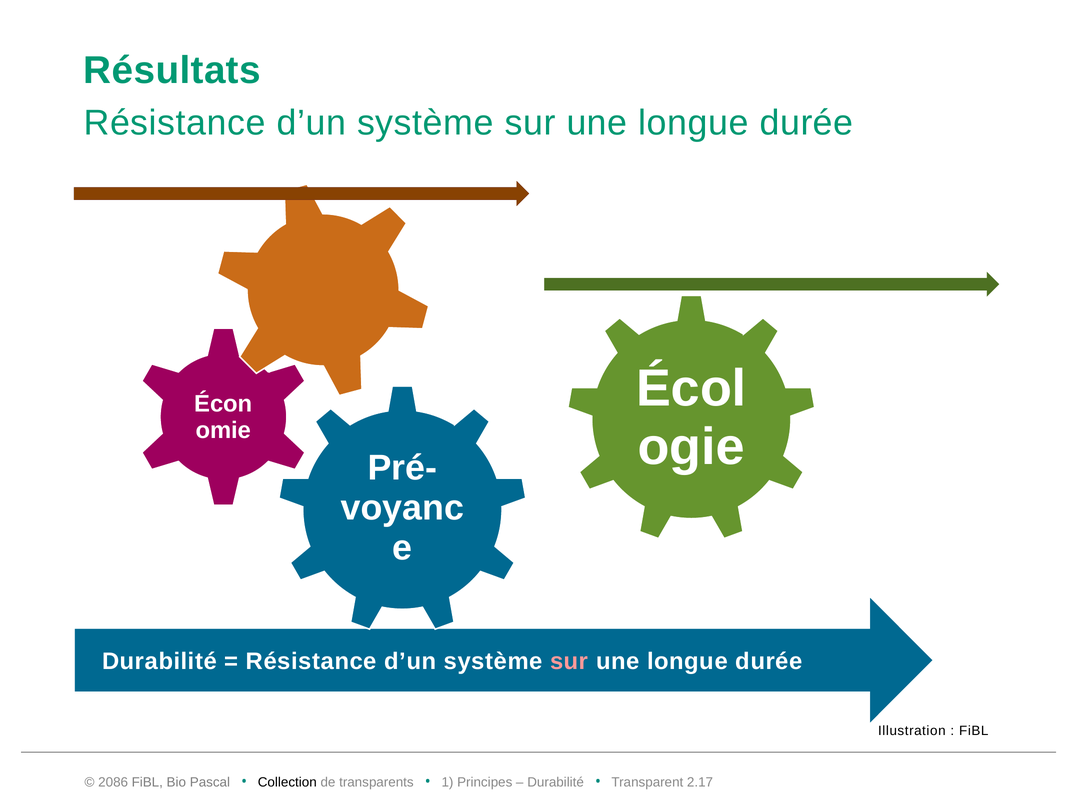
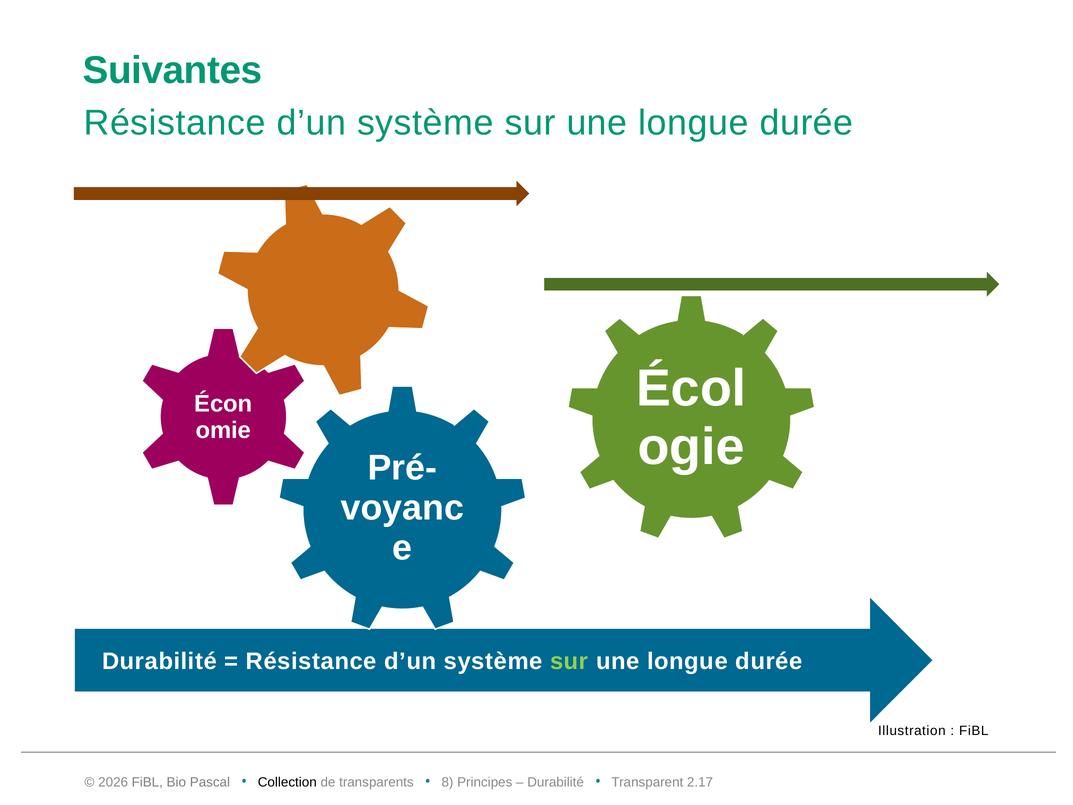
Résultats: Résultats -> Suivantes
sur at (569, 661) colour: pink -> light green
2086: 2086 -> 2026
1: 1 -> 8
